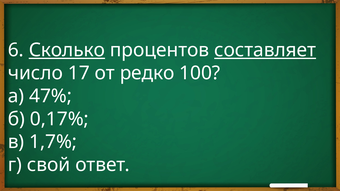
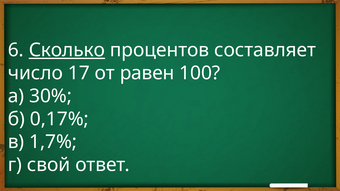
составляет underline: present -> none
редко: редко -> равен
47%: 47% -> 30%
